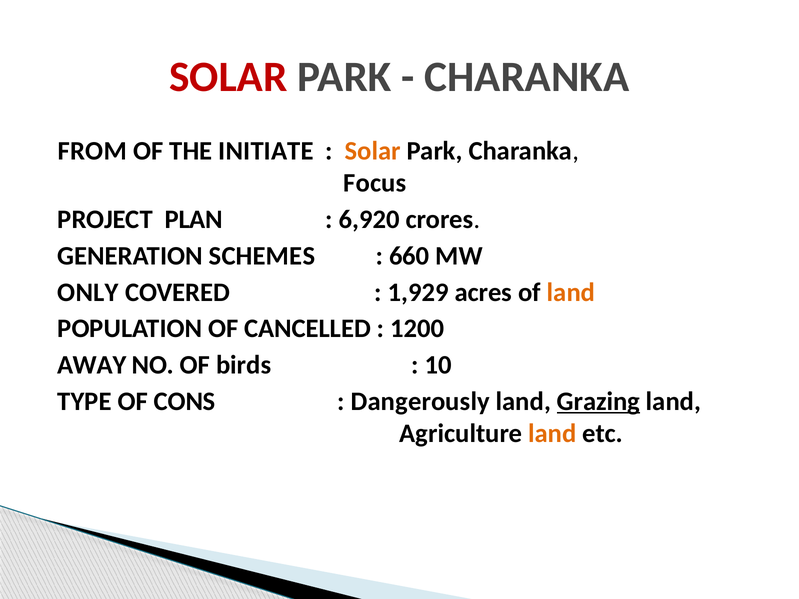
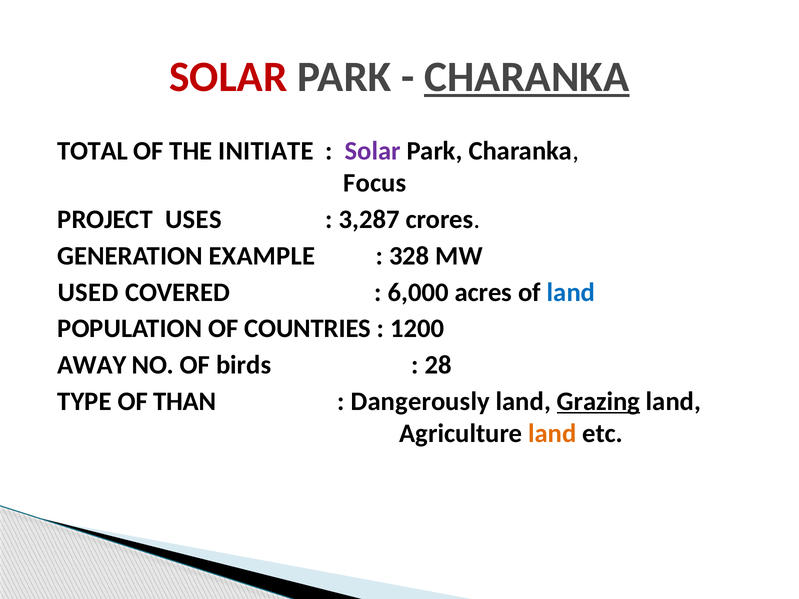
CHARANKA at (527, 77) underline: none -> present
FROM: FROM -> TOTAL
Solar at (373, 151) colour: orange -> purple
PLAN: PLAN -> USES
6,920: 6,920 -> 3,287
SCHEMES: SCHEMES -> EXAMPLE
660: 660 -> 328
ONLY: ONLY -> USED
1,929: 1,929 -> 6,000
land at (571, 292) colour: orange -> blue
CANCELLED: CANCELLED -> COUNTRIES
10: 10 -> 28
CONS: CONS -> THAN
